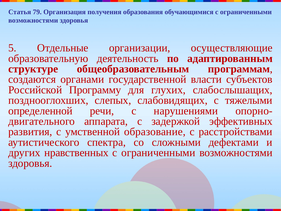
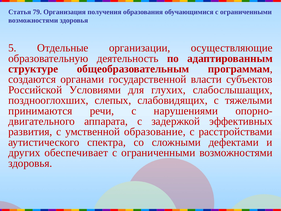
Программу: Программу -> Условиями
определенной: определенной -> принимаются
нравственных: нравственных -> обеспечивает
